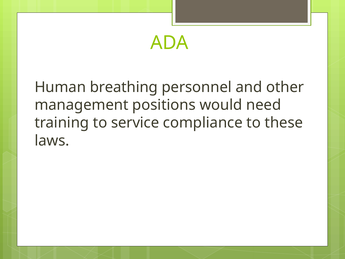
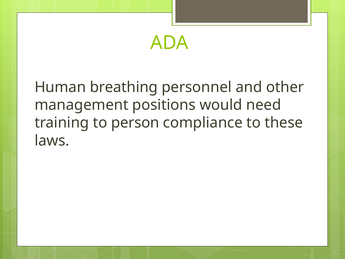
service: service -> person
